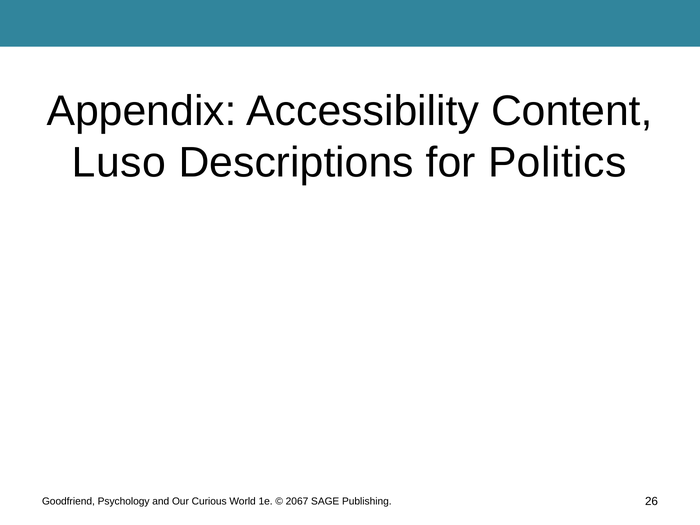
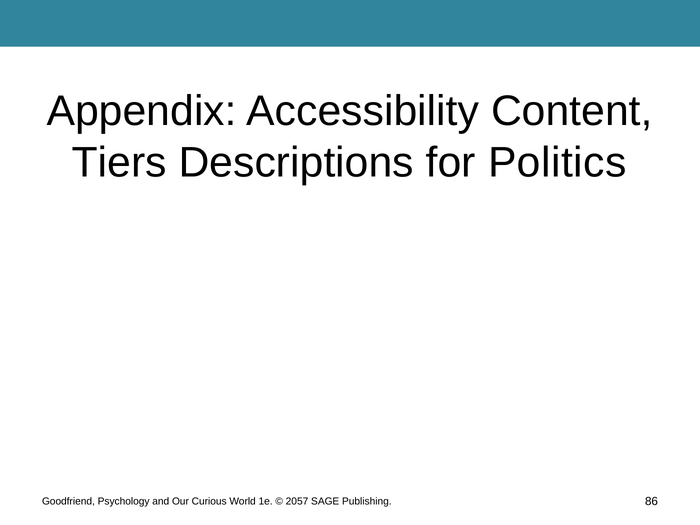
Luso: Luso -> Tiers
2067: 2067 -> 2057
26: 26 -> 86
